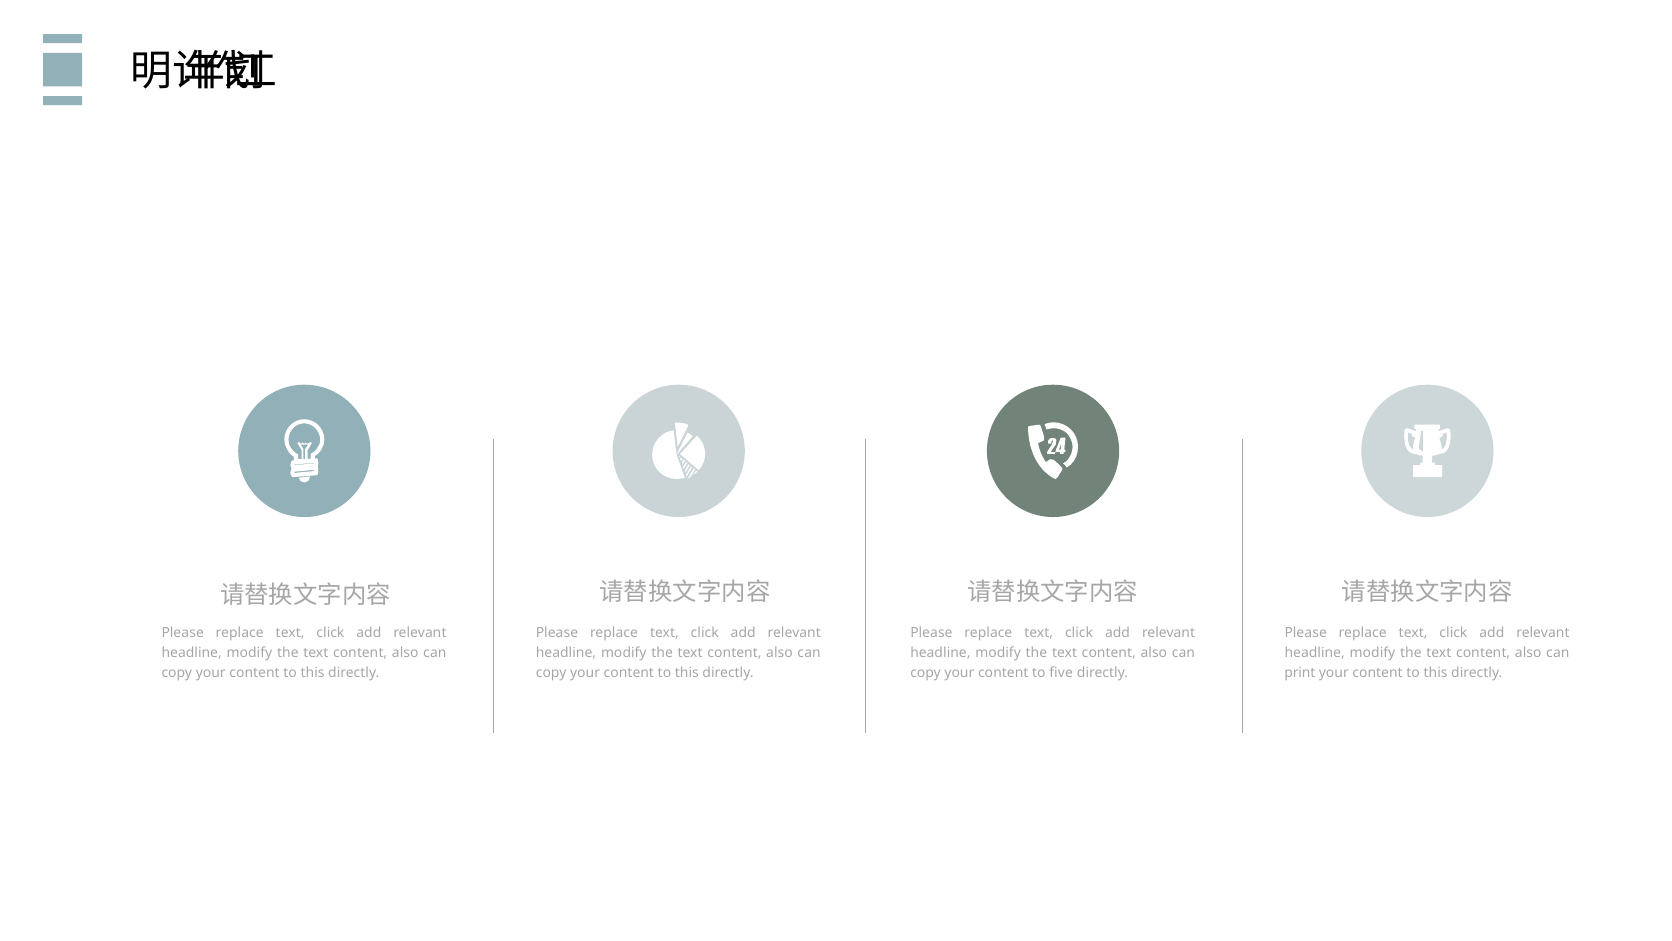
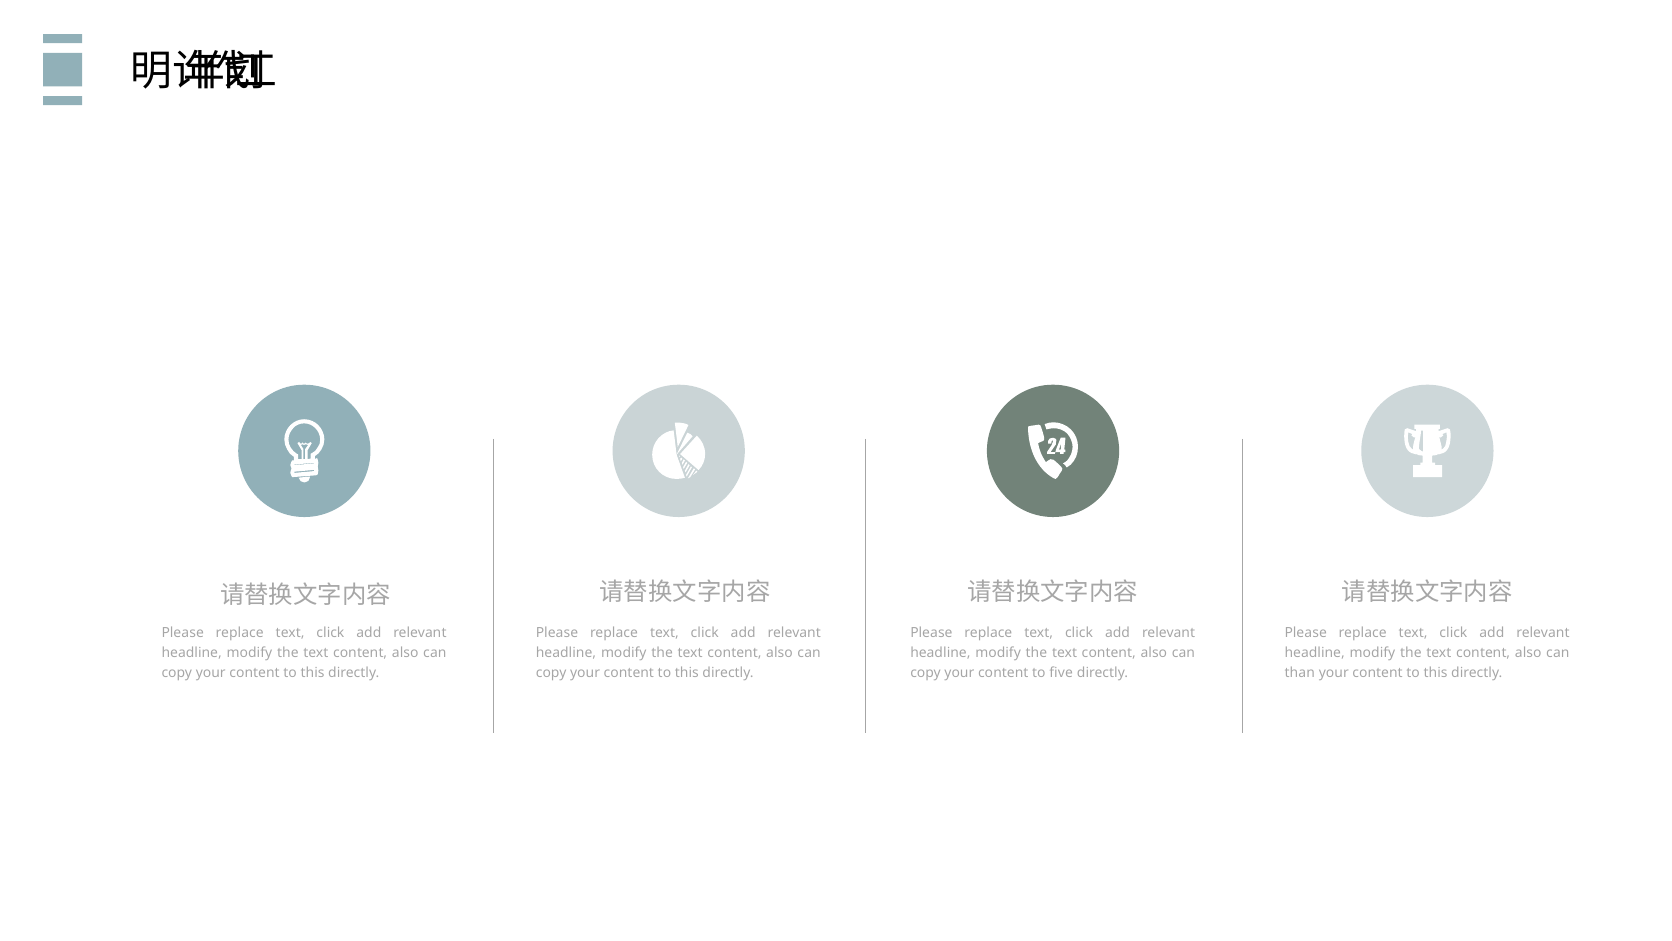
print: print -> than
